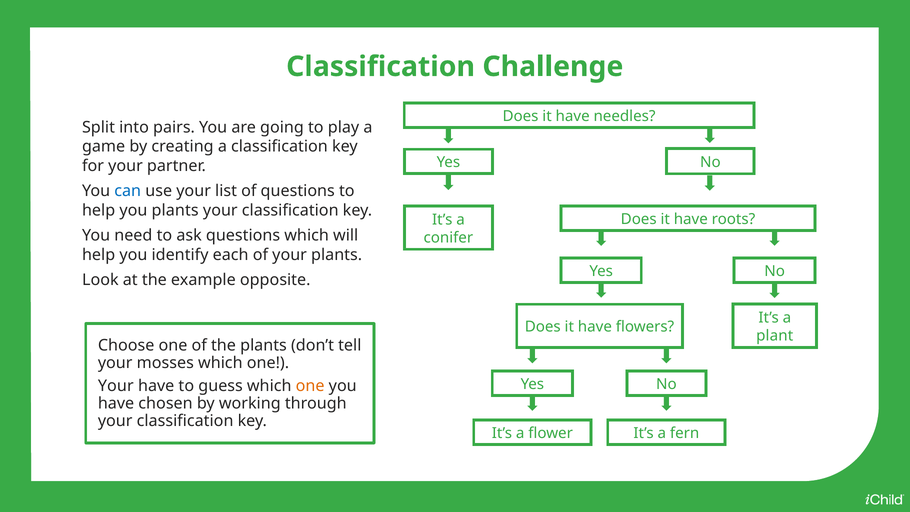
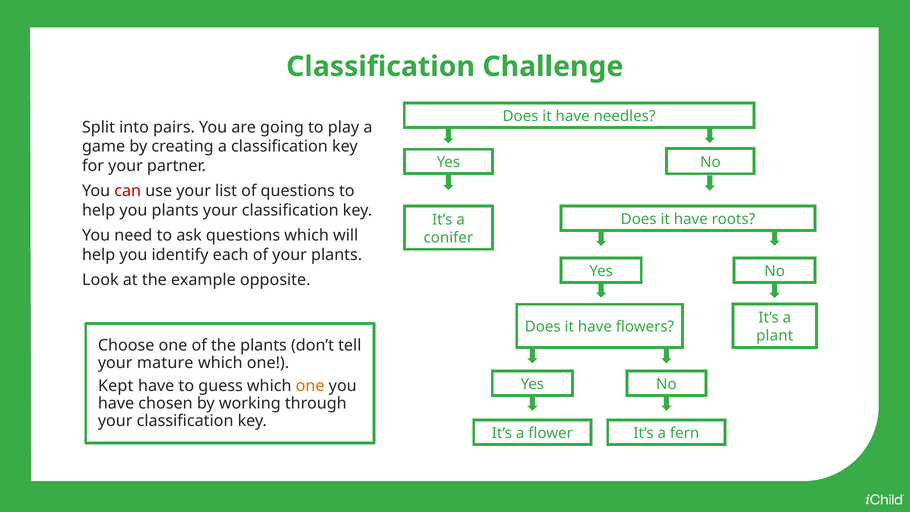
can colour: blue -> red
mosses: mosses -> mature
Your at (116, 386): Your -> Kept
